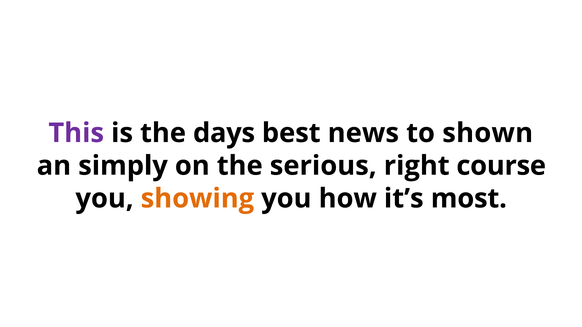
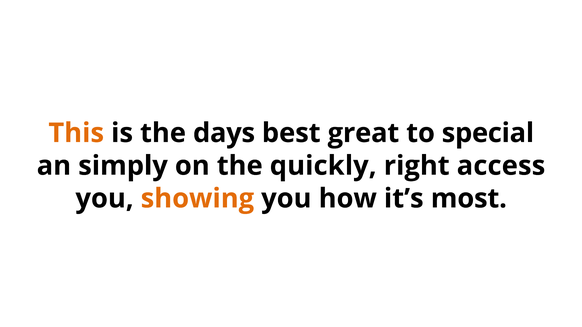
This colour: purple -> orange
news: news -> great
shown: shown -> special
serious: serious -> quickly
course: course -> access
